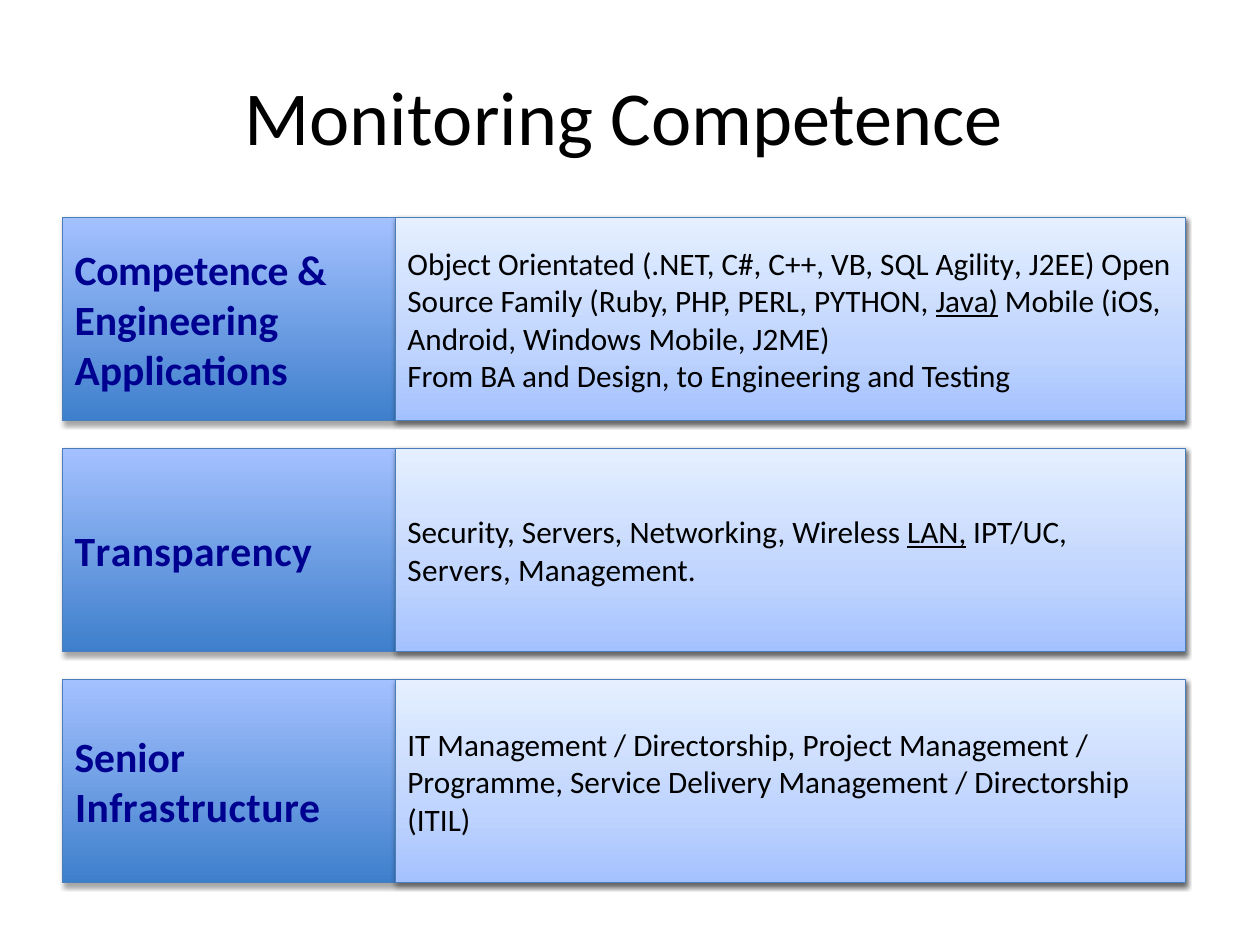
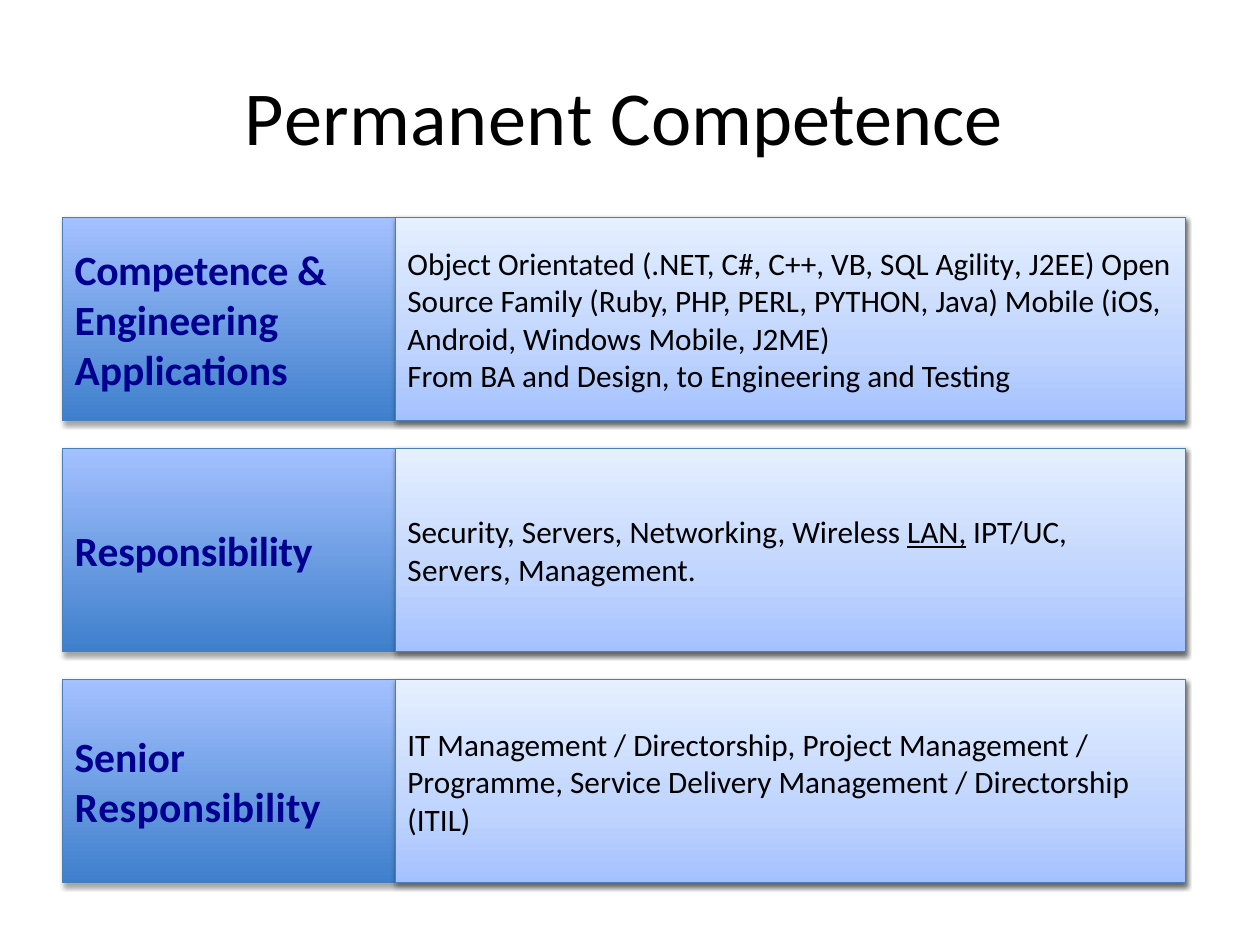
Monitoring: Monitoring -> Permanent
Java underline: present -> none
Transparency at (193, 553): Transparency -> Responsibility
Infrastructure at (198, 809): Infrastructure -> Responsibility
